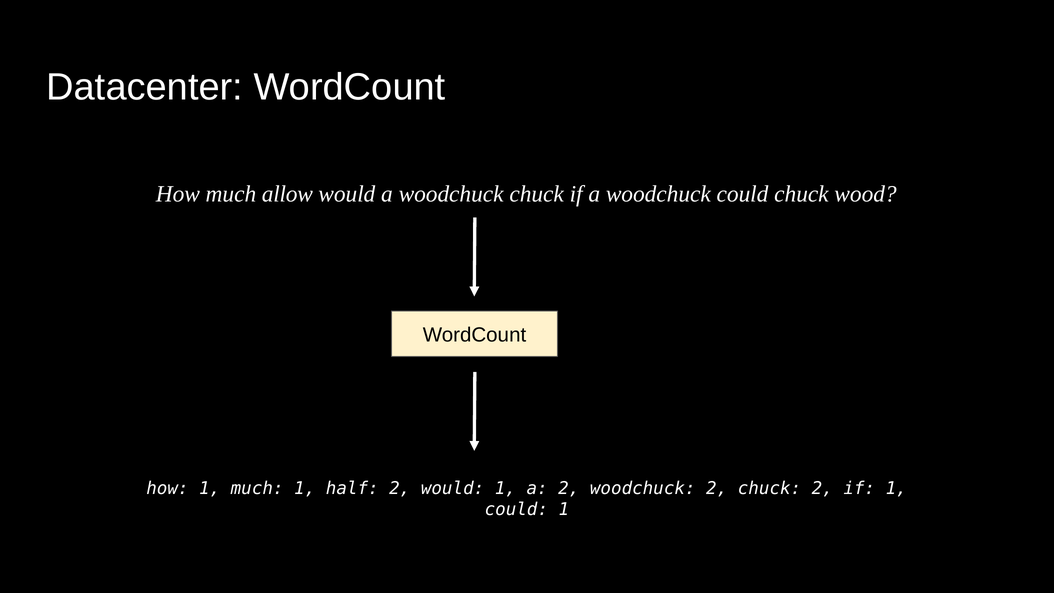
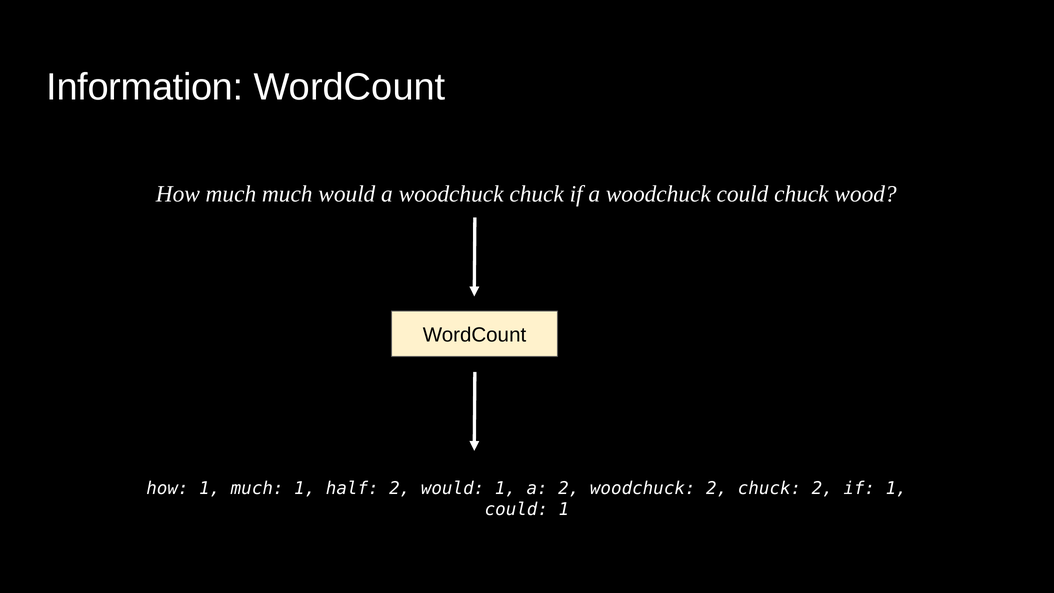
Datacenter: Datacenter -> Information
much allow: allow -> much
